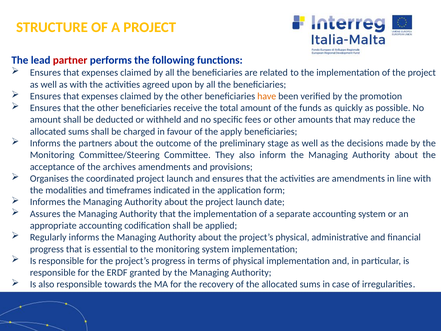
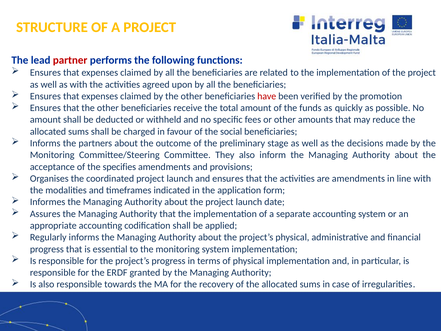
have colour: orange -> red
apply: apply -> social
archives: archives -> specifies
